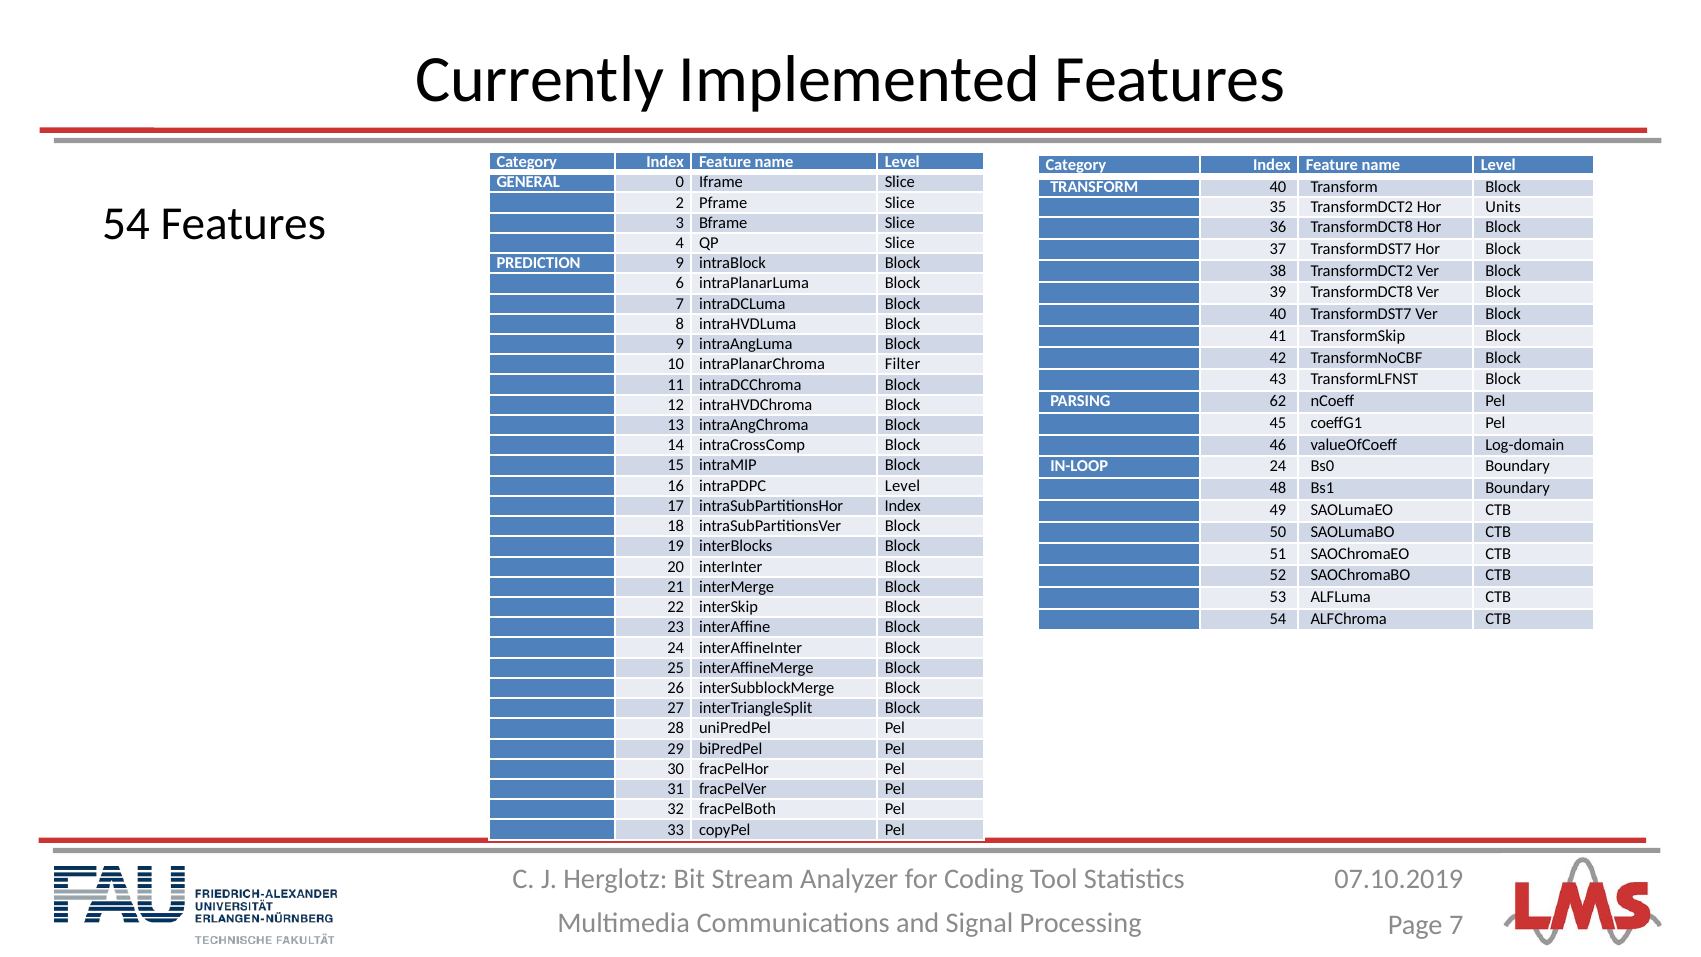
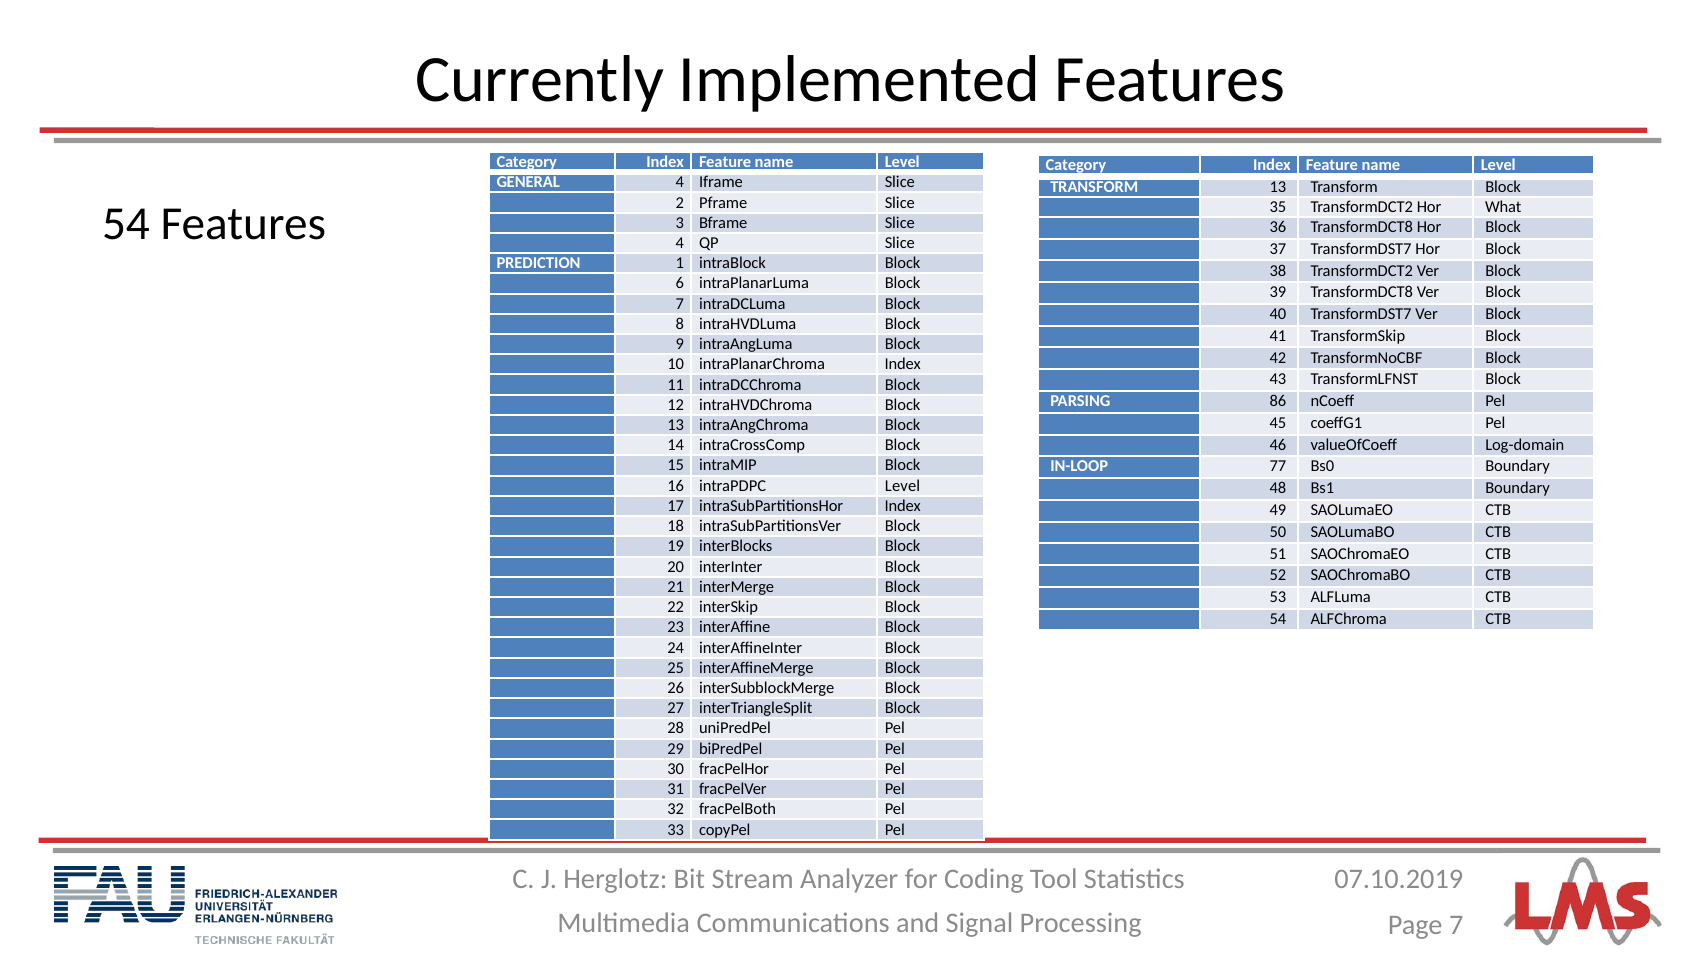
GENERAL 0: 0 -> 4
TRANSFORM 40: 40 -> 13
Units: Units -> What
PREDICTION 9: 9 -> 1
intraPlanarChroma Filter: Filter -> Index
62: 62 -> 86
IN-LOOP 24: 24 -> 77
